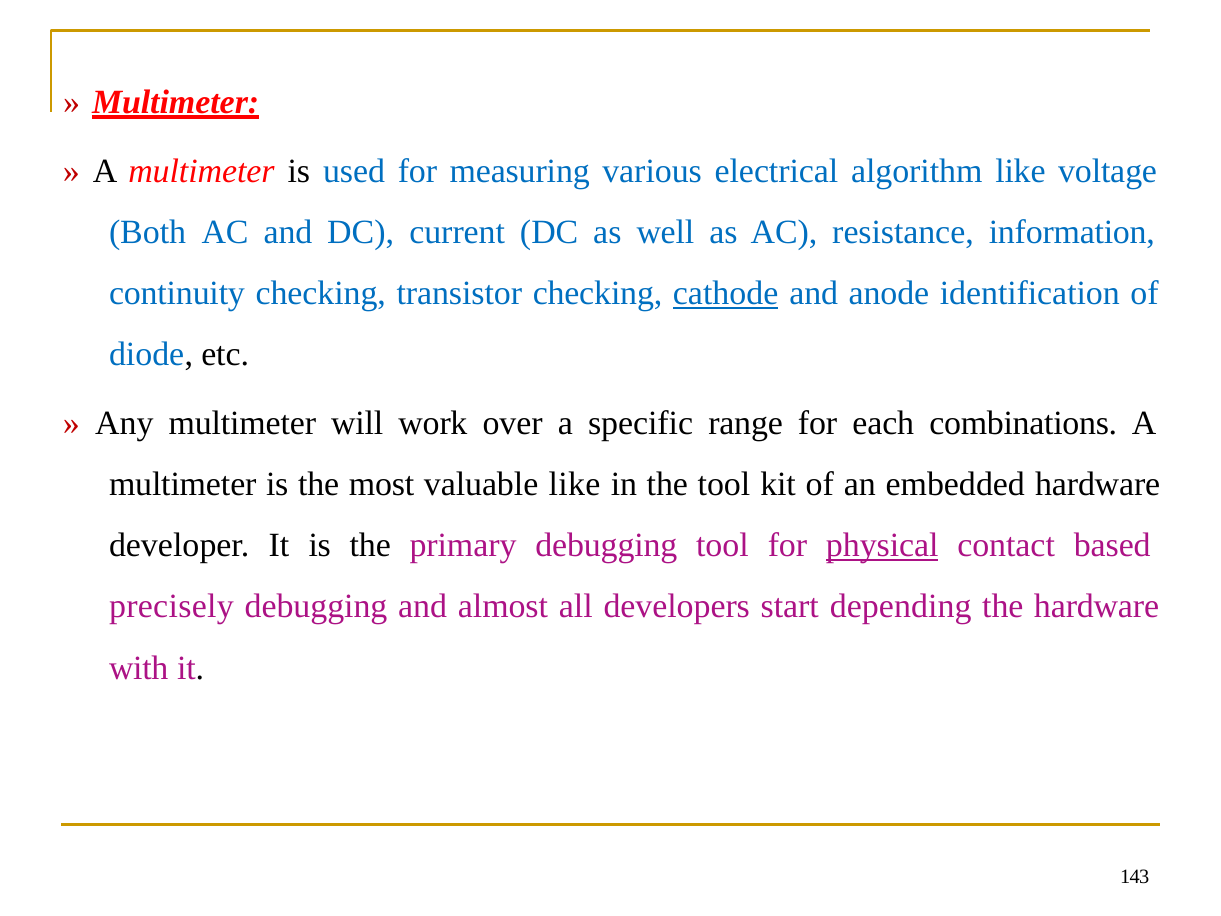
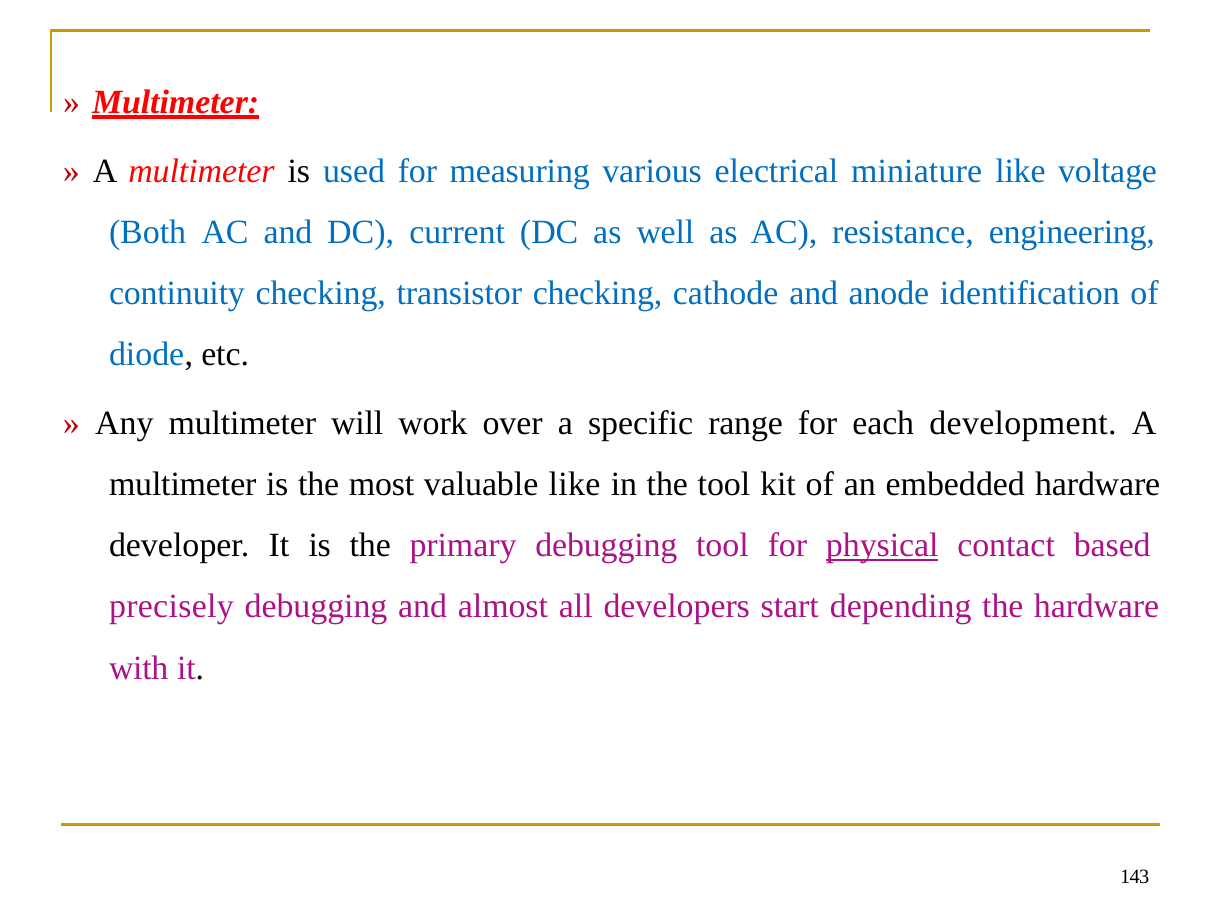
algorithm: algorithm -> miniature
information: information -> engineering
cathode underline: present -> none
combinations: combinations -> development
